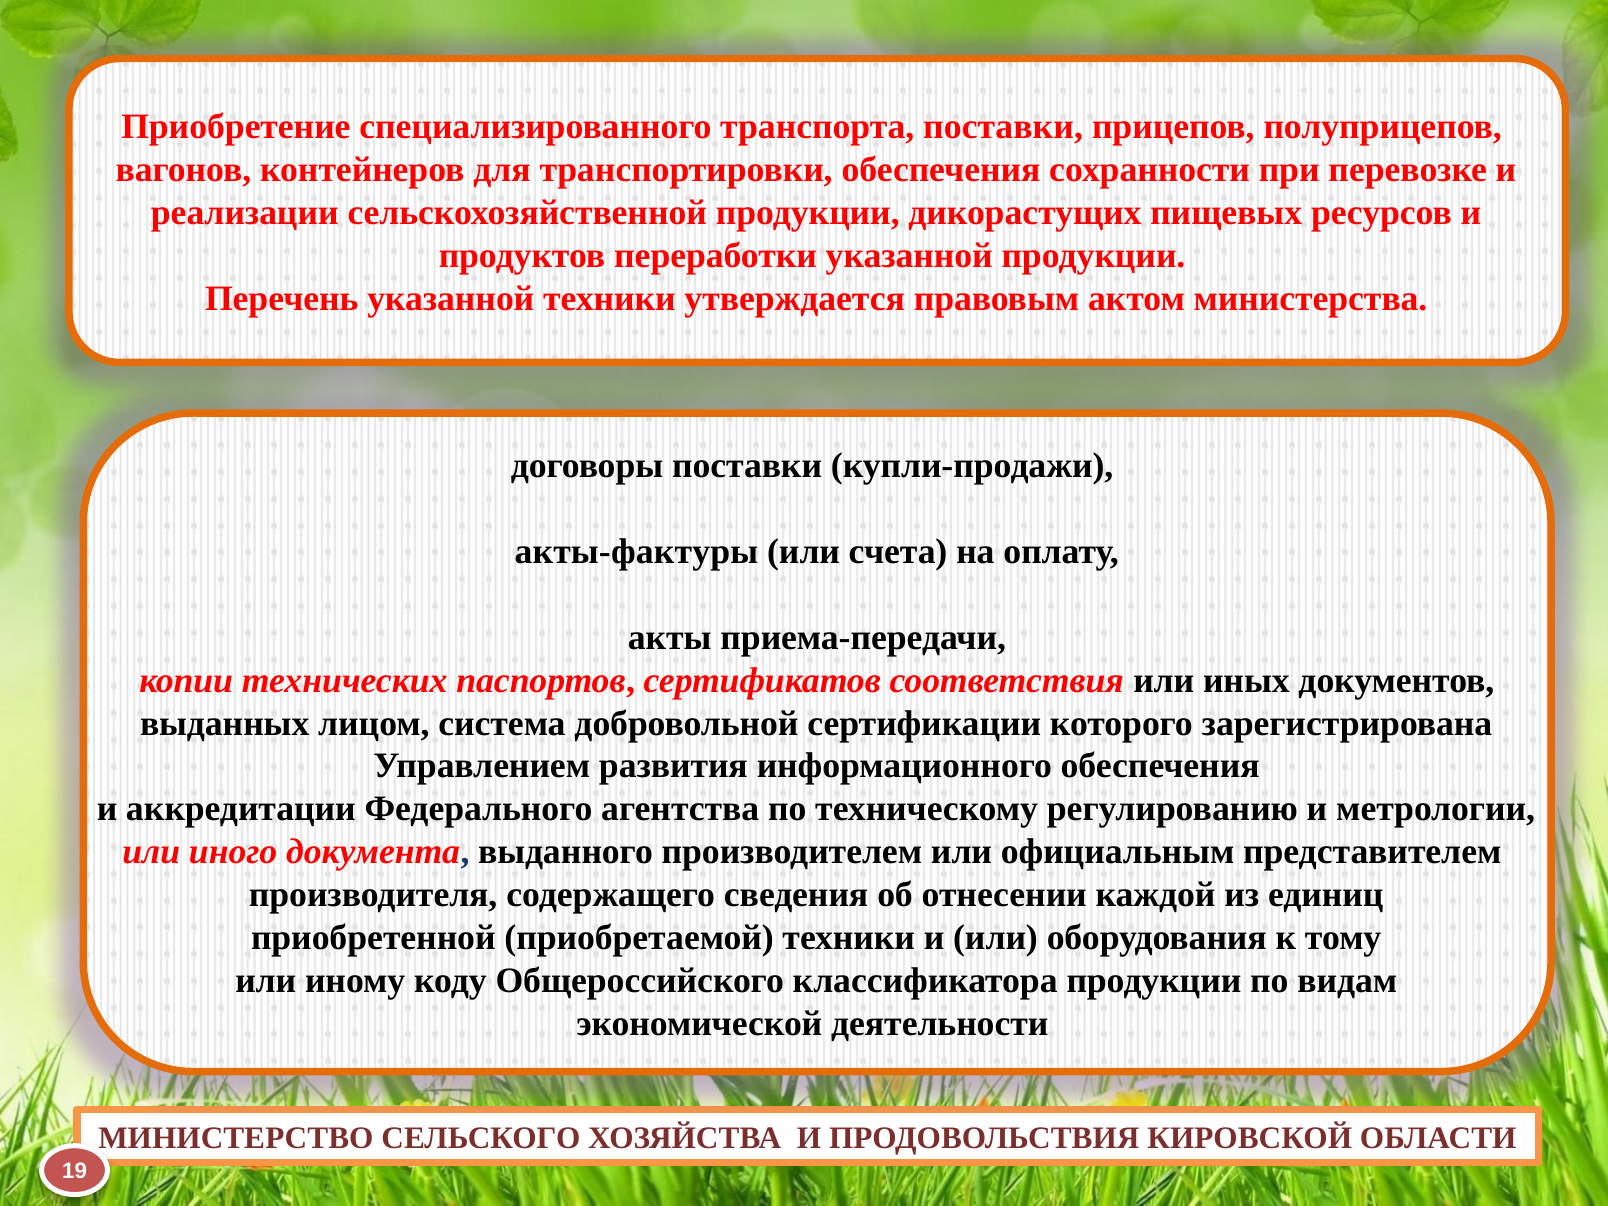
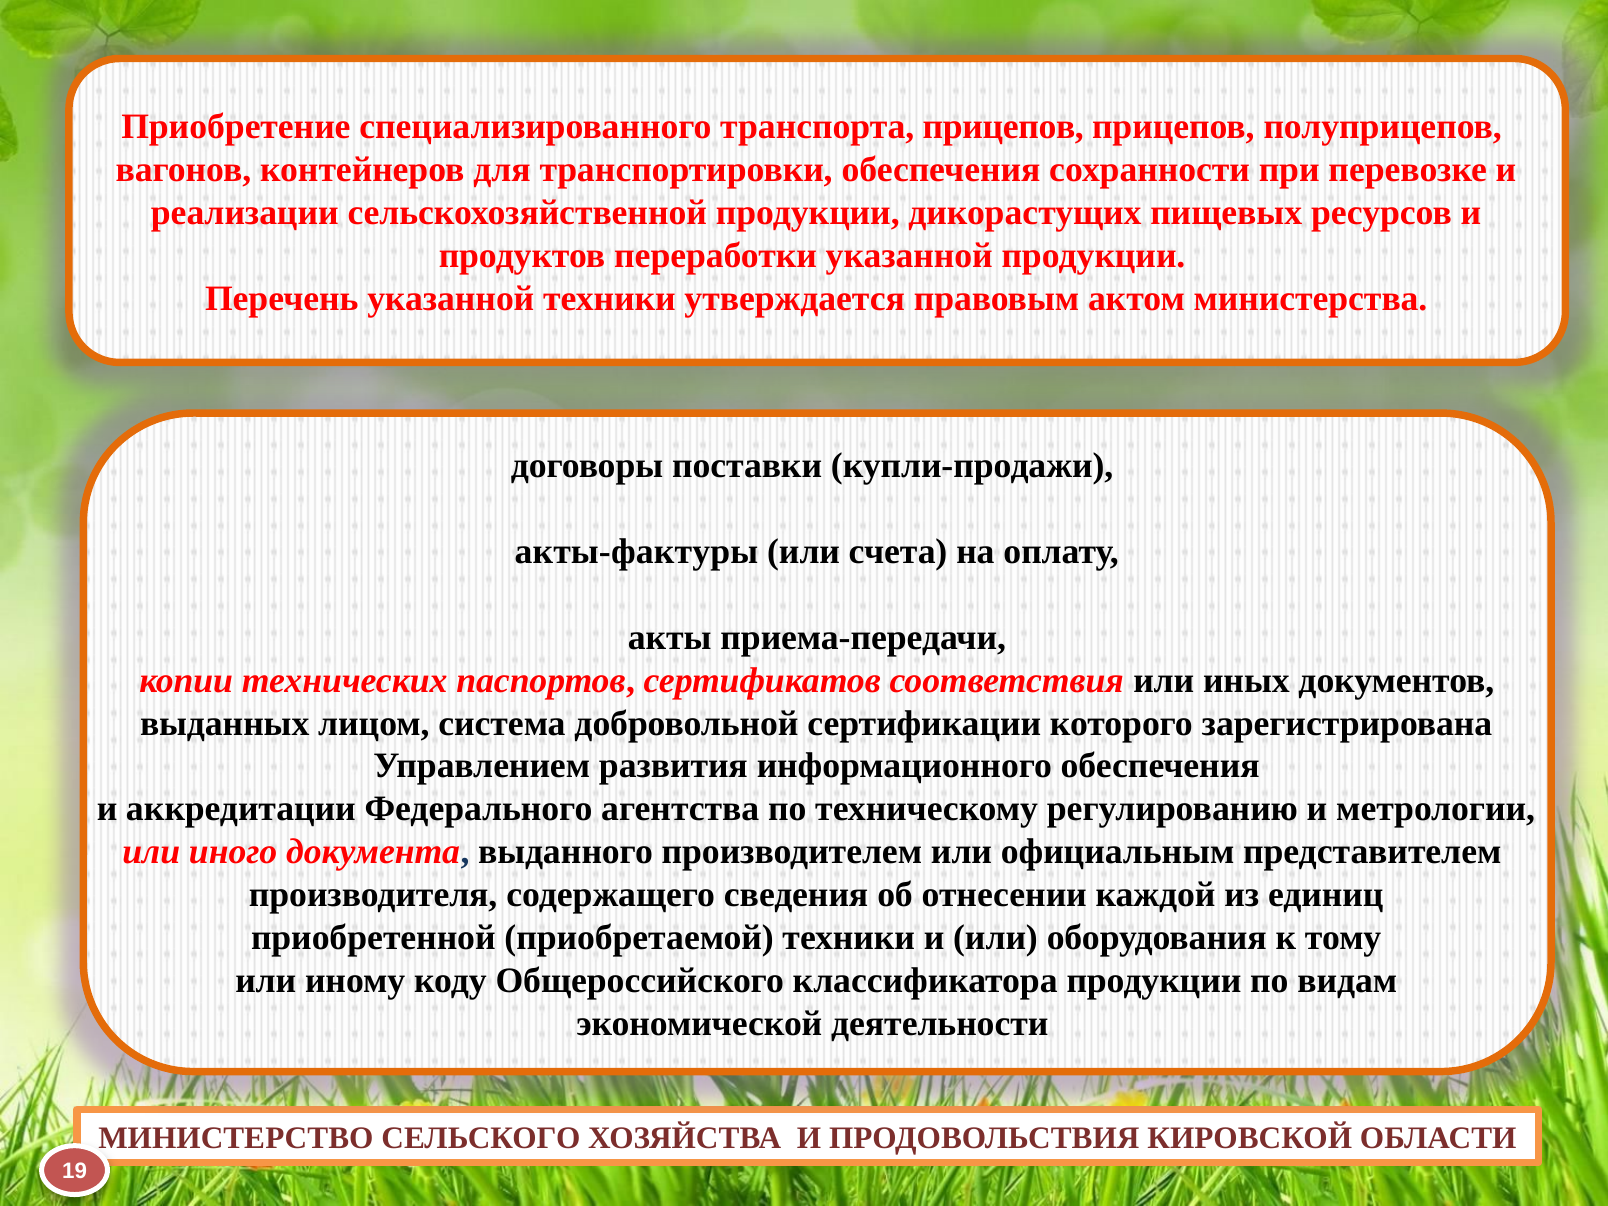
транспорта поставки: поставки -> прицепов
